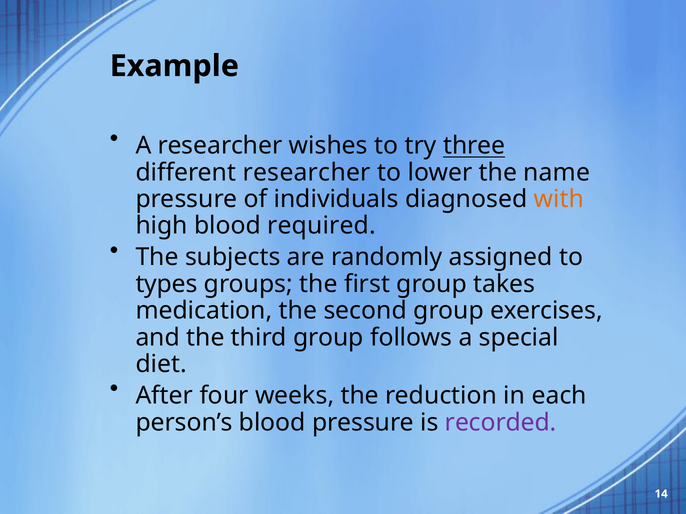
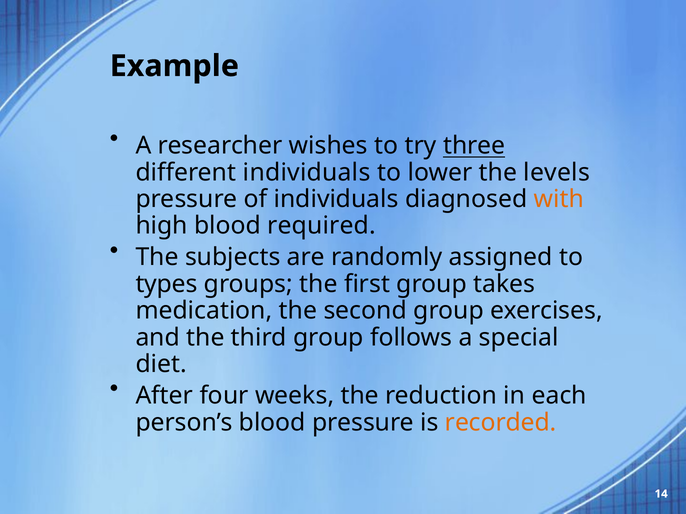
different researcher: researcher -> individuals
name: name -> levels
recorded colour: purple -> orange
